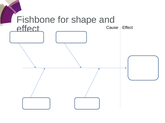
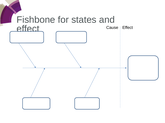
shape: shape -> states
